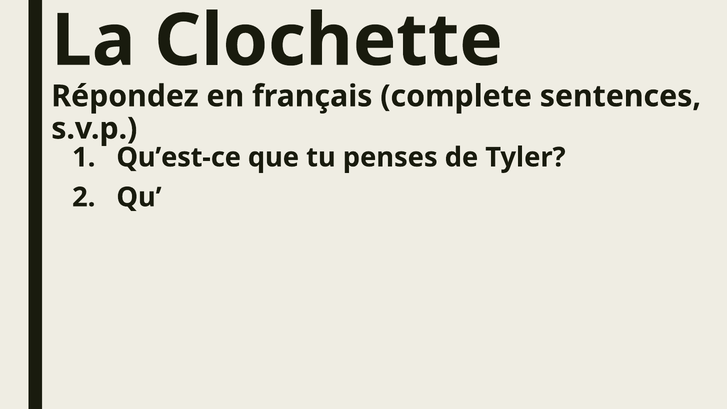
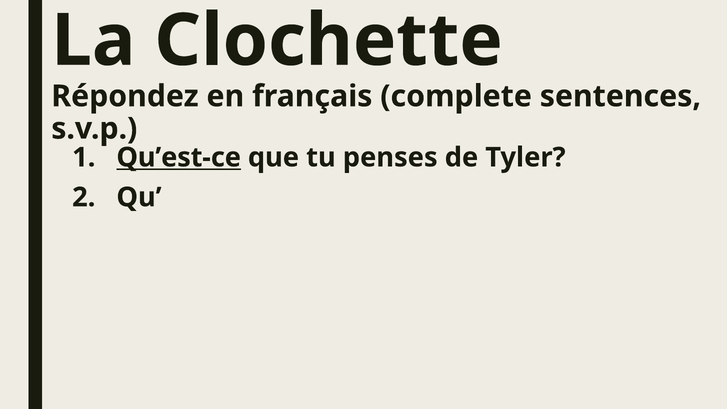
Qu’est-ce underline: none -> present
